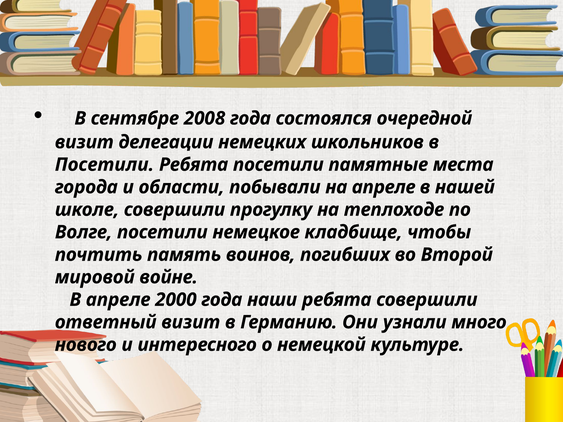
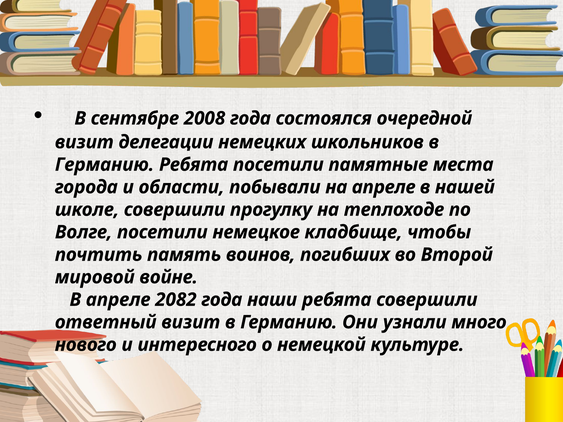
Посетили at (104, 165): Посетили -> Германию
2000: 2000 -> 2082
